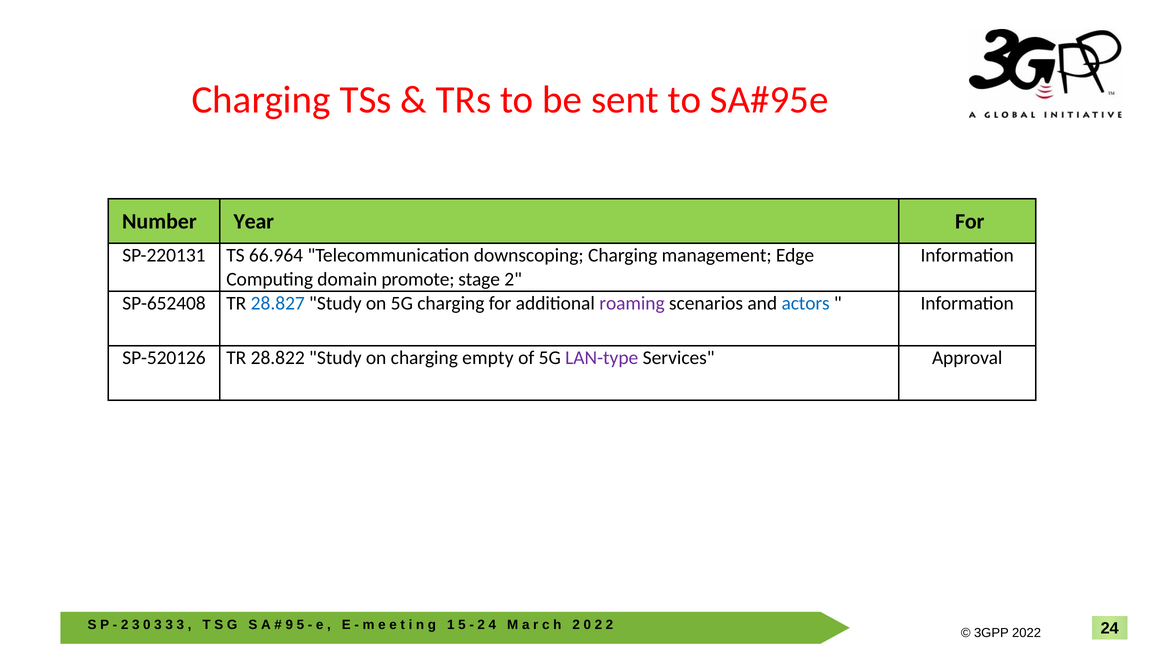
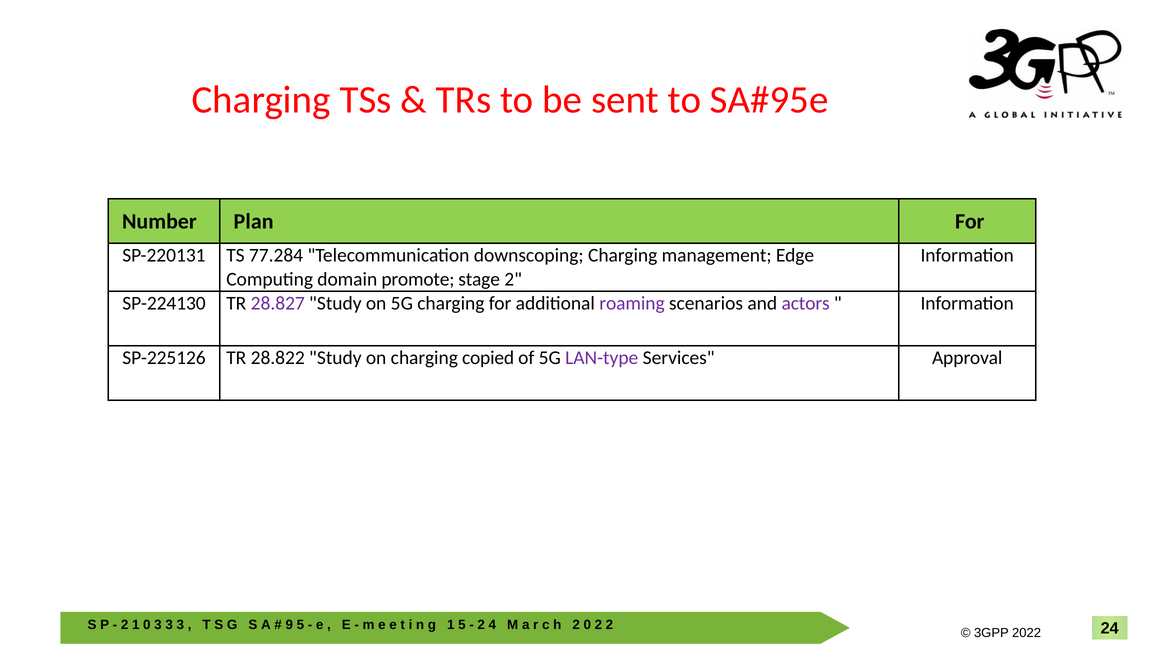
Year: Year -> Plan
66.964: 66.964 -> 77.284
SP-652408: SP-652408 -> SP-224130
28.827 colour: blue -> purple
actors colour: blue -> purple
SP-520126: SP-520126 -> SP-225126
empty: empty -> copied
2 3: 3 -> 1
